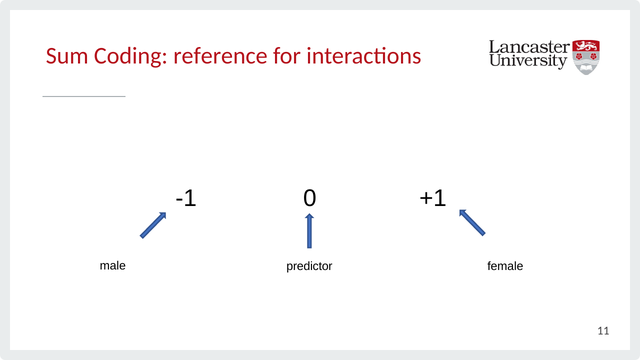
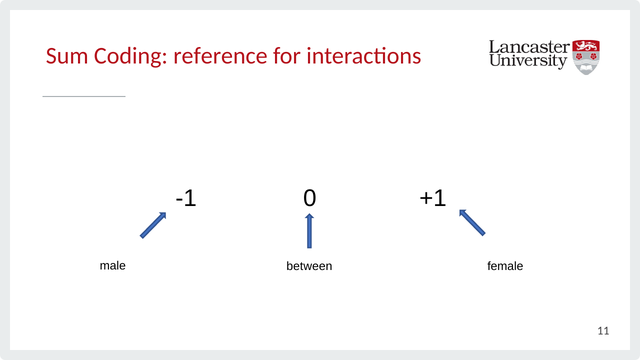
predictor: predictor -> between
